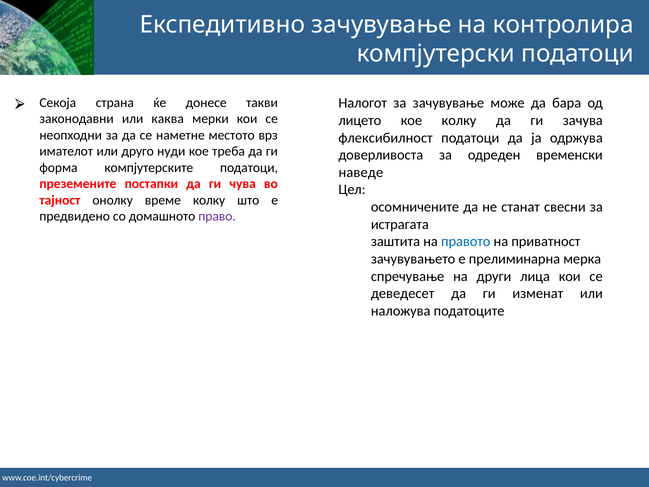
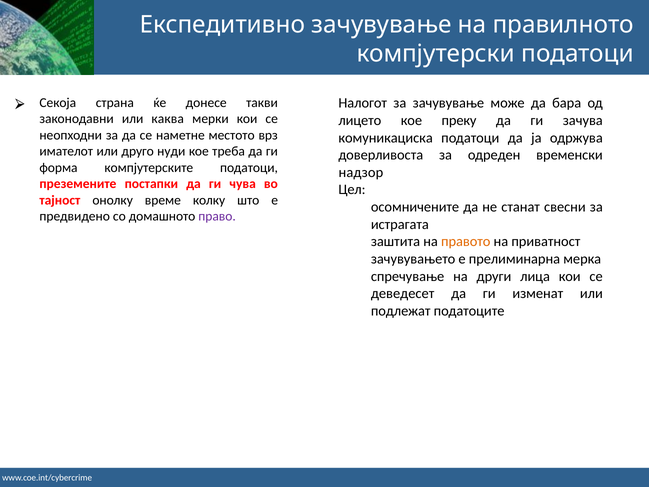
контролира: контролира -> правилното
кое колку: колку -> преку
флексибилност: флексибилност -> комуникациска
наведе: наведе -> надзор
правото colour: blue -> orange
наложува: наложува -> подлежат
